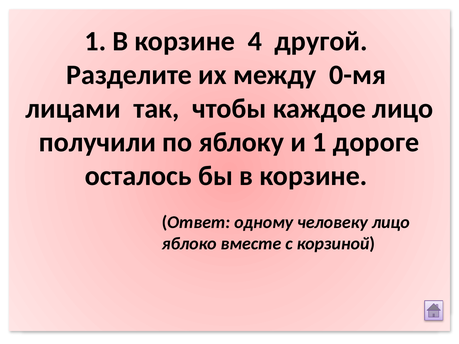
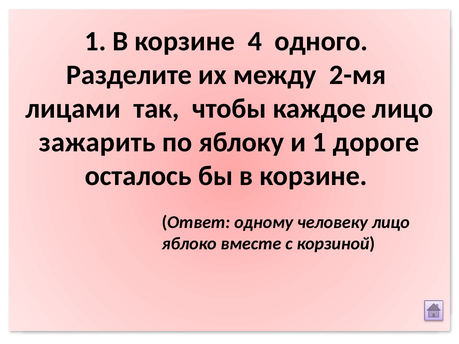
другой: другой -> одного
0-мя: 0-мя -> 2-мя
получили: получили -> зажарить
